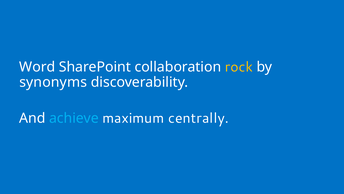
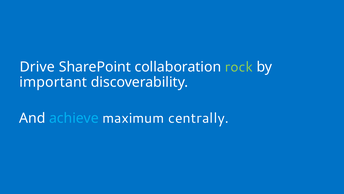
Word: Word -> Drive
rock colour: yellow -> light green
synonyms: synonyms -> important
